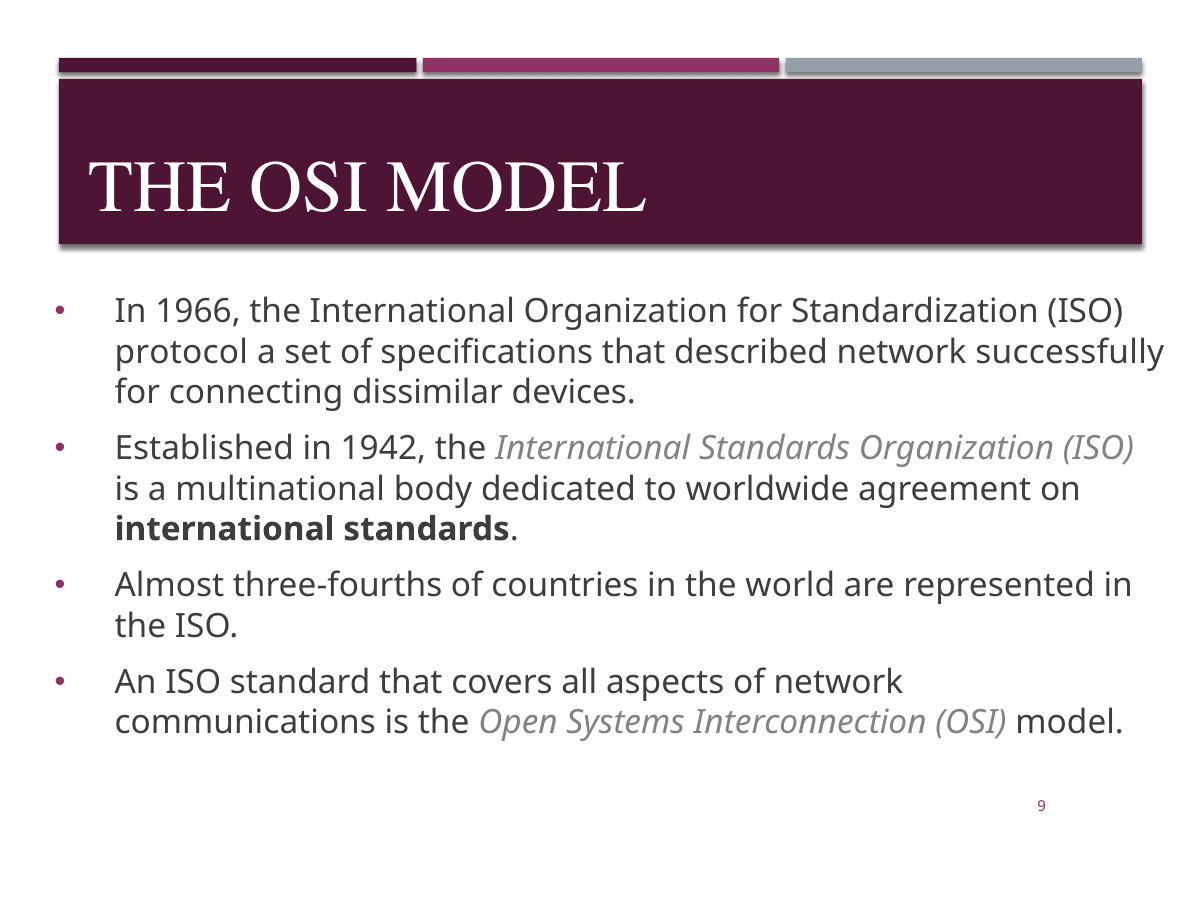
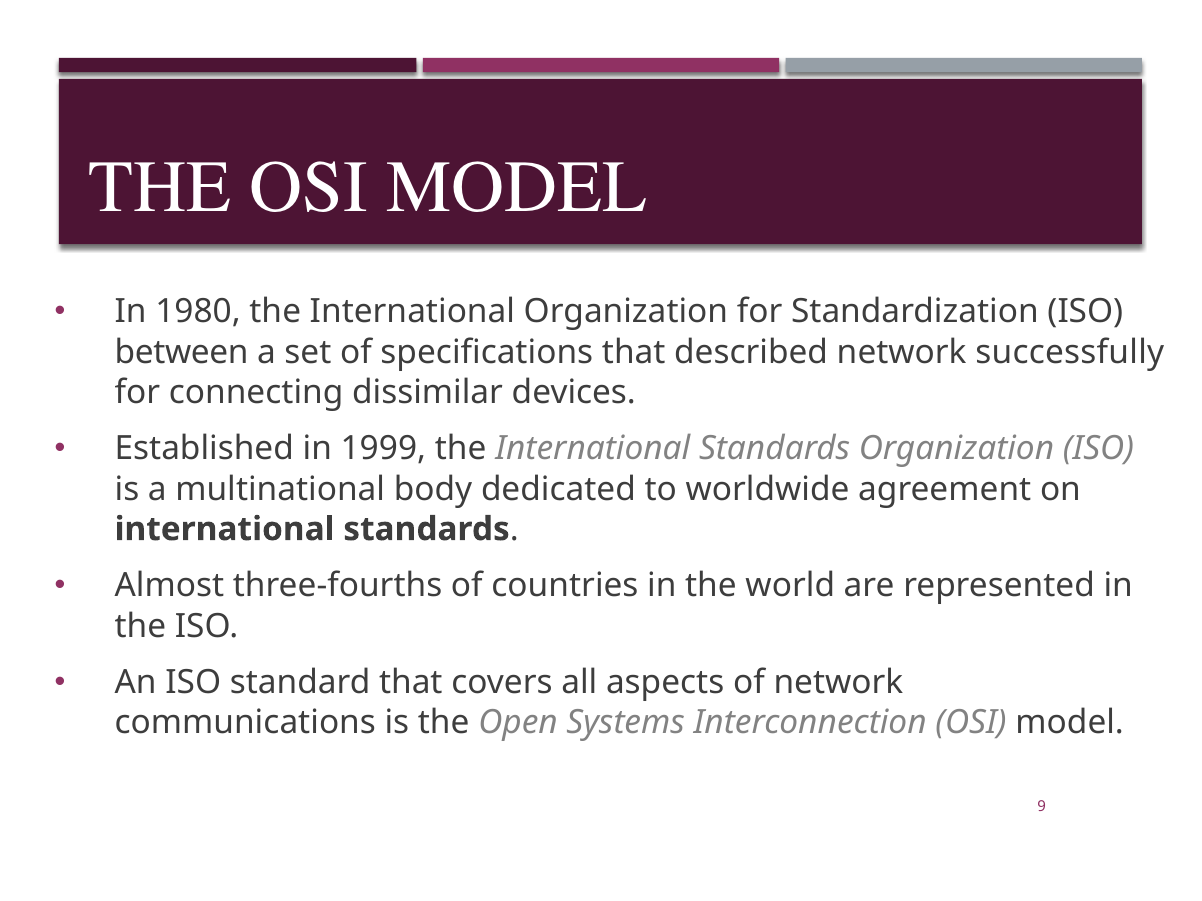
1966: 1966 -> 1980
protocol: protocol -> between
1942: 1942 -> 1999
